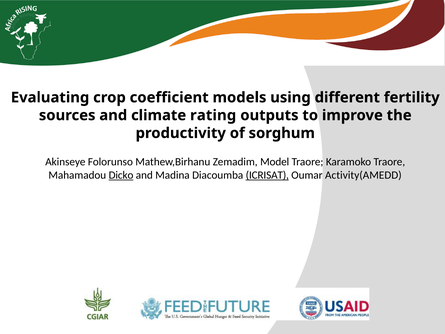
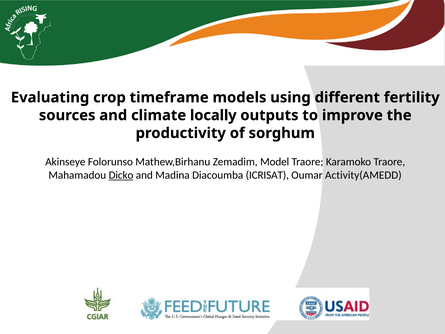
coefficient: coefficient -> timeframe
rating: rating -> locally
ICRISAT underline: present -> none
